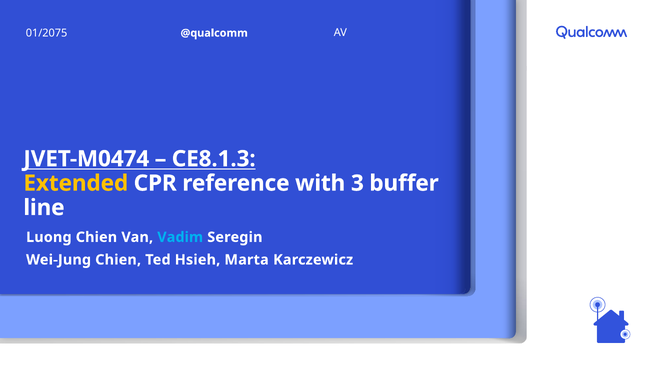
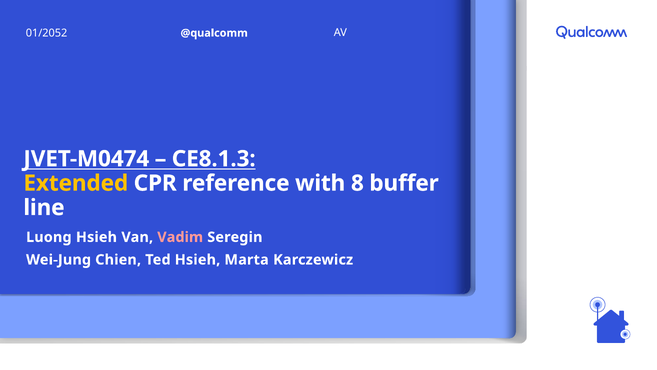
01/2075: 01/2075 -> 01/2052
3: 3 -> 8
Chien at (96, 237): Chien -> Hsieh
Vadim colour: light blue -> pink
